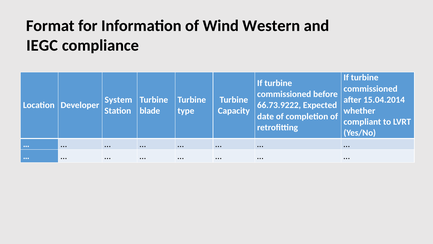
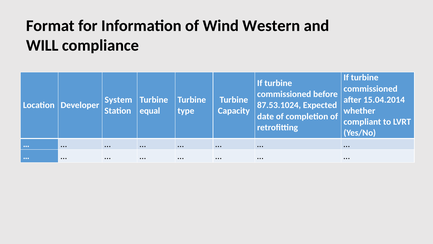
IEGC: IEGC -> WILL
66.73.9222: 66.73.9222 -> 87.53.1024
blade: blade -> equal
